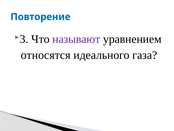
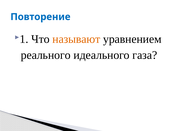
3: 3 -> 1
называют colour: purple -> orange
относятся: относятся -> реального
